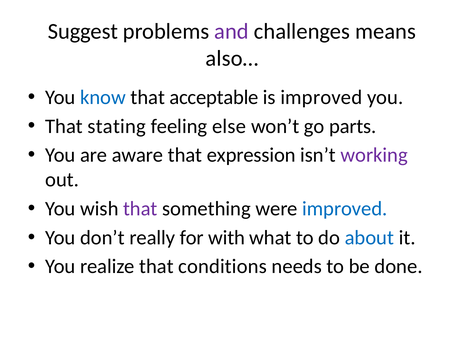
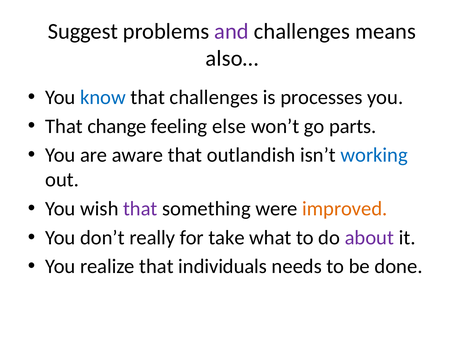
that acceptable: acceptable -> challenges
is improved: improved -> processes
stating: stating -> change
expression: expression -> outlandish
working colour: purple -> blue
improved at (345, 209) colour: blue -> orange
with: with -> take
about colour: blue -> purple
conditions: conditions -> individuals
